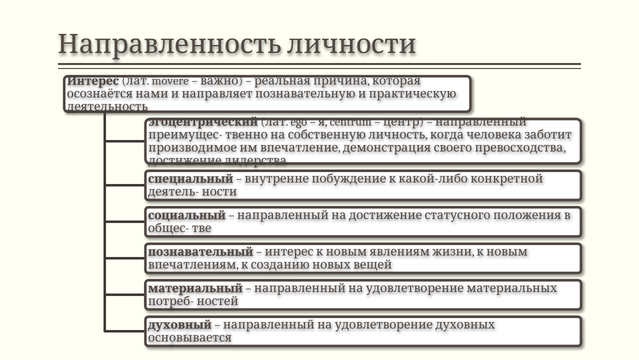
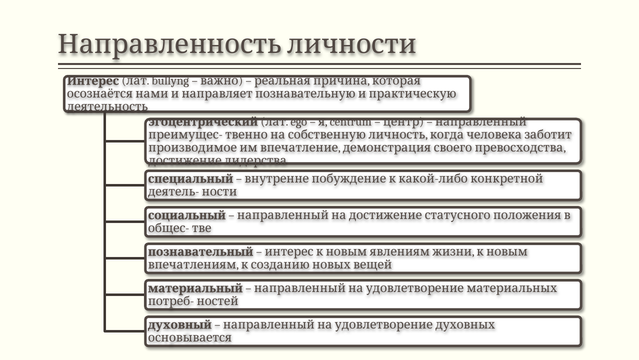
movere: movere -> bullyng
